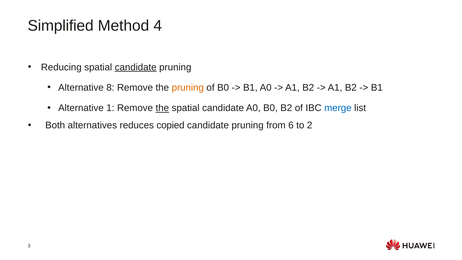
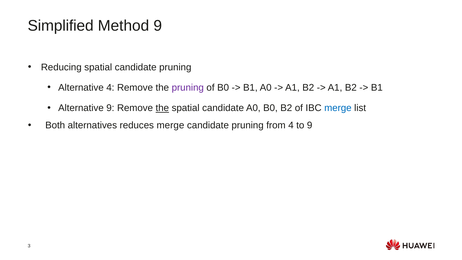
Method 4: 4 -> 9
candidate at (136, 67) underline: present -> none
Alternative 8: 8 -> 4
pruning at (188, 88) colour: orange -> purple
Alternative 1: 1 -> 9
reduces copied: copied -> merge
from 6: 6 -> 4
to 2: 2 -> 9
